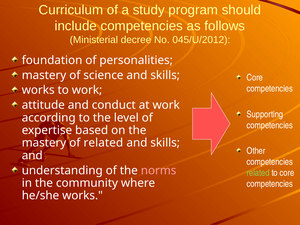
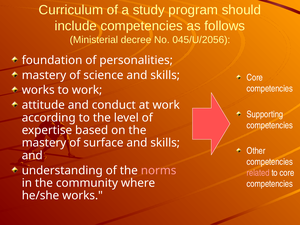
045/U/2012: 045/U/2012 -> 045/U/2056
of related: related -> surface
related at (258, 173) colour: light green -> pink
